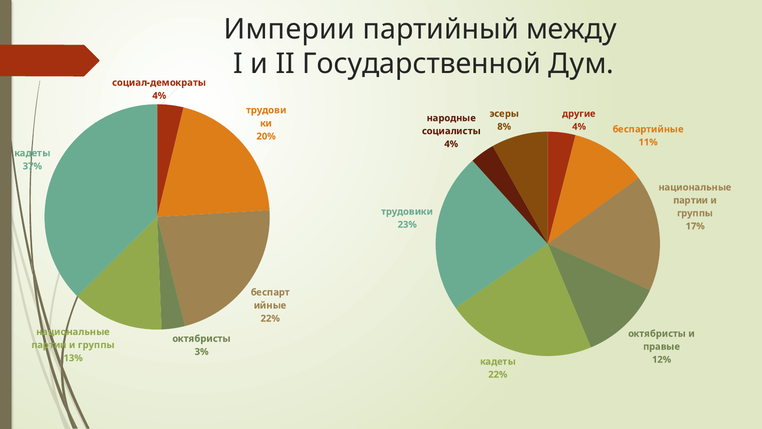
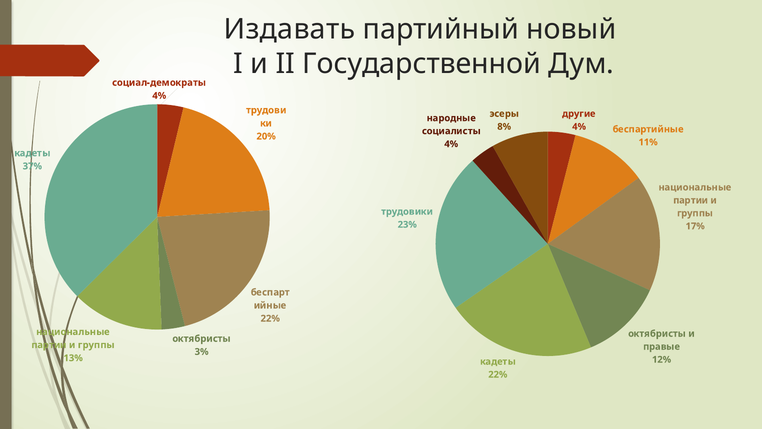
Империи: Империи -> Издавать
между: между -> новый
